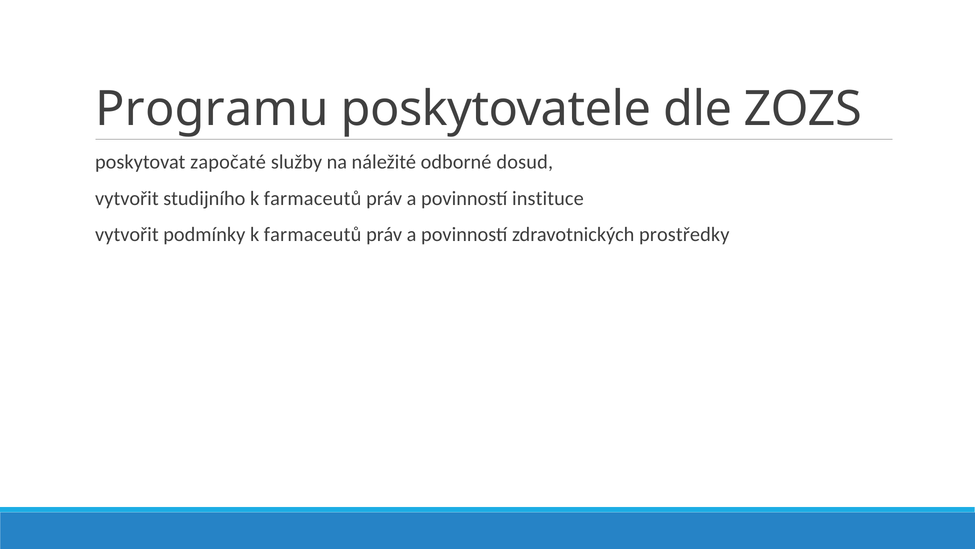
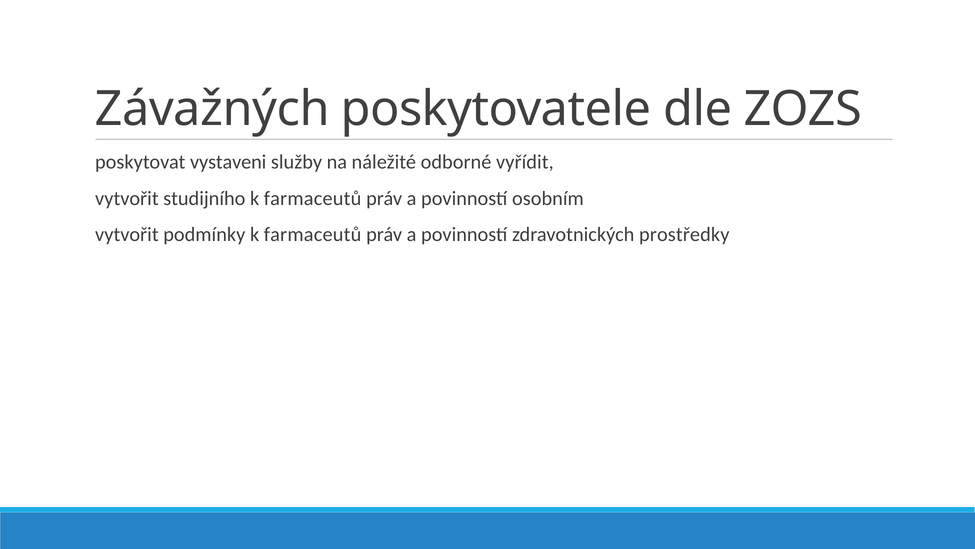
Programu: Programu -> Závažných
započaté: započaté -> vystaveni
dosud: dosud -> vyřídit
instituce: instituce -> osobním
